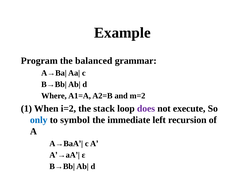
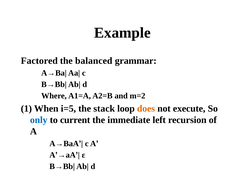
Program: Program -> Factored
i=2: i=2 -> i=5
does colour: purple -> orange
symbol: symbol -> current
